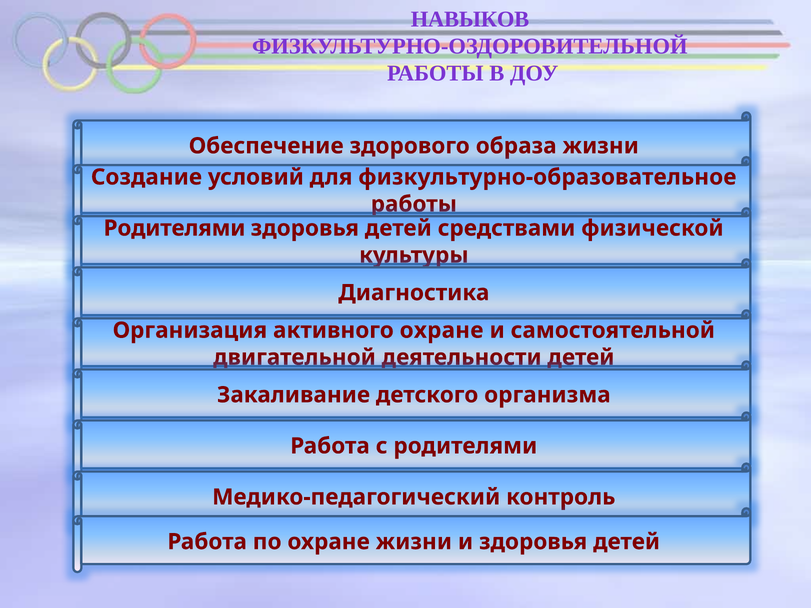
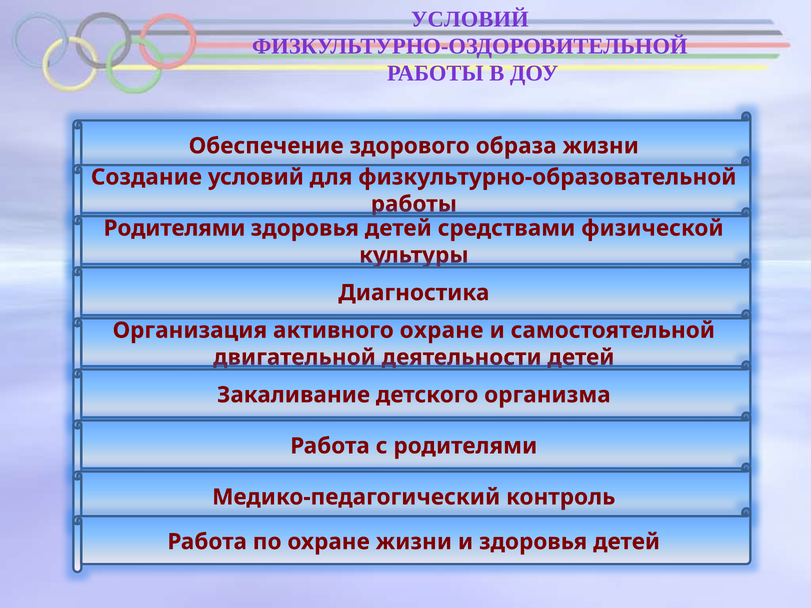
НАВЫКОВ at (470, 19): НАВЫКОВ -> УСЛОВИЙ
физкультурно-образовательное: физкультурно-образовательное -> физкультурно-образовательной
